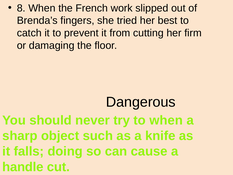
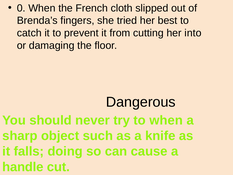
8: 8 -> 0
work: work -> cloth
firm: firm -> into
